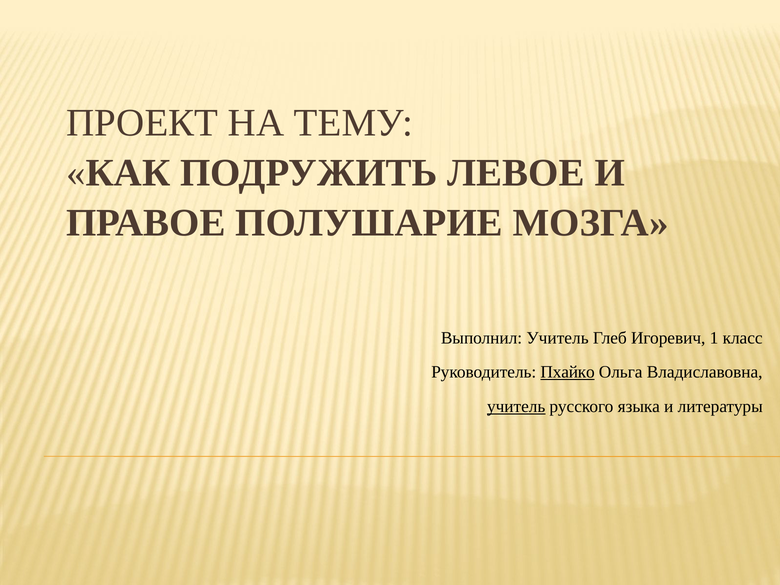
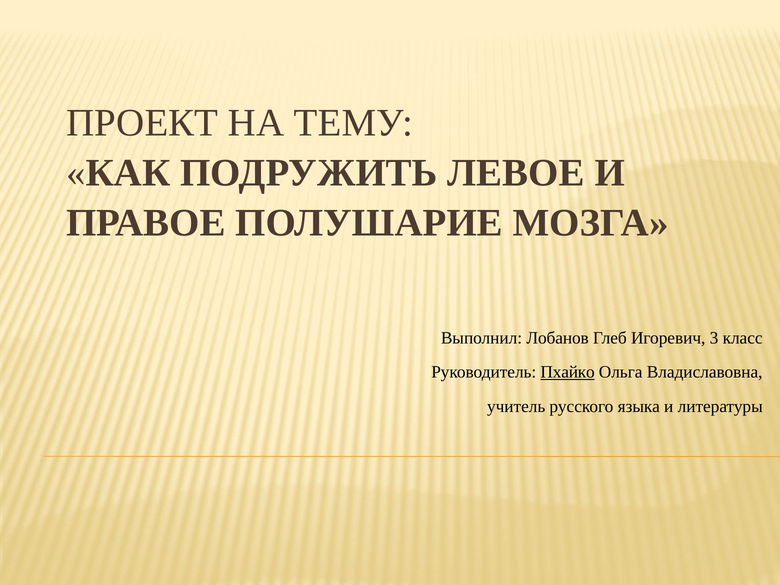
Выполнил Учитель: Учитель -> Лобанов
1: 1 -> 3
учитель at (516, 407) underline: present -> none
